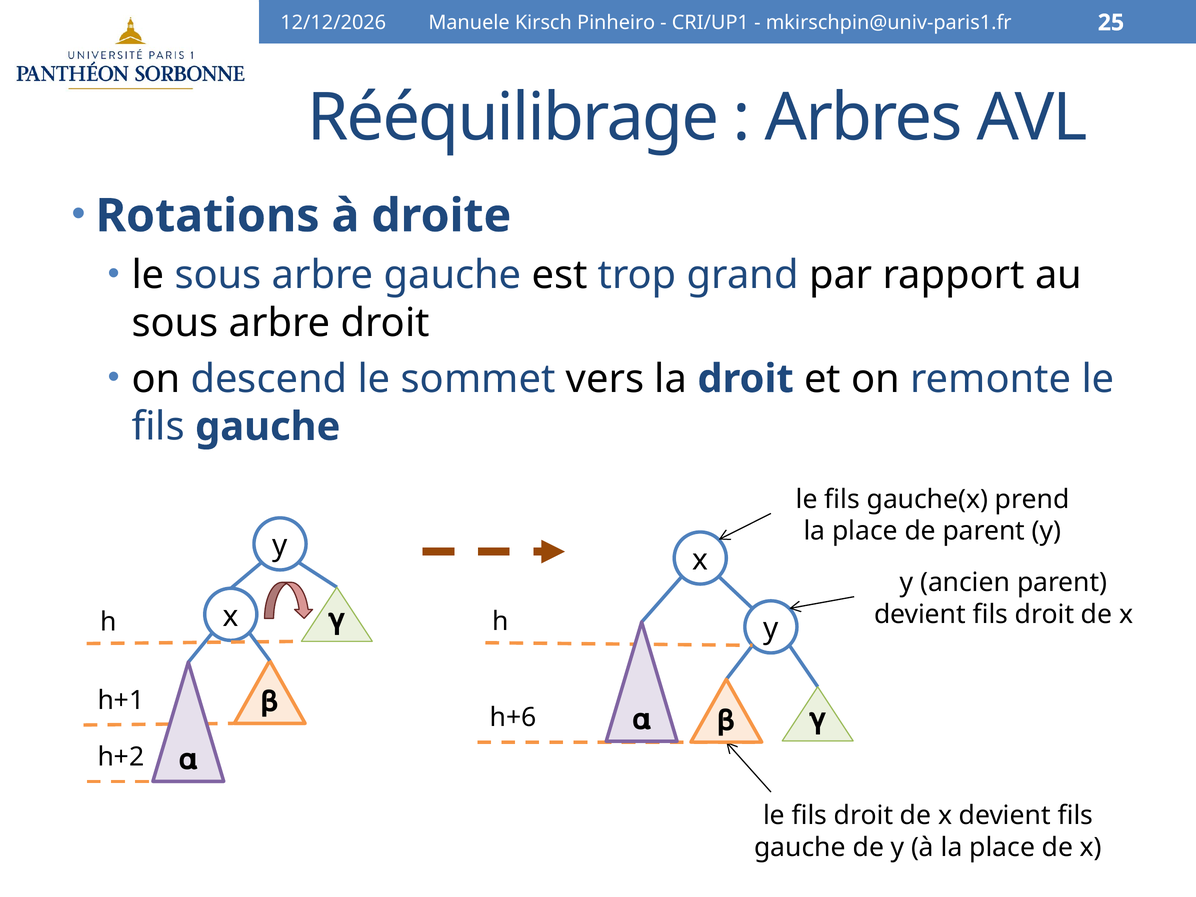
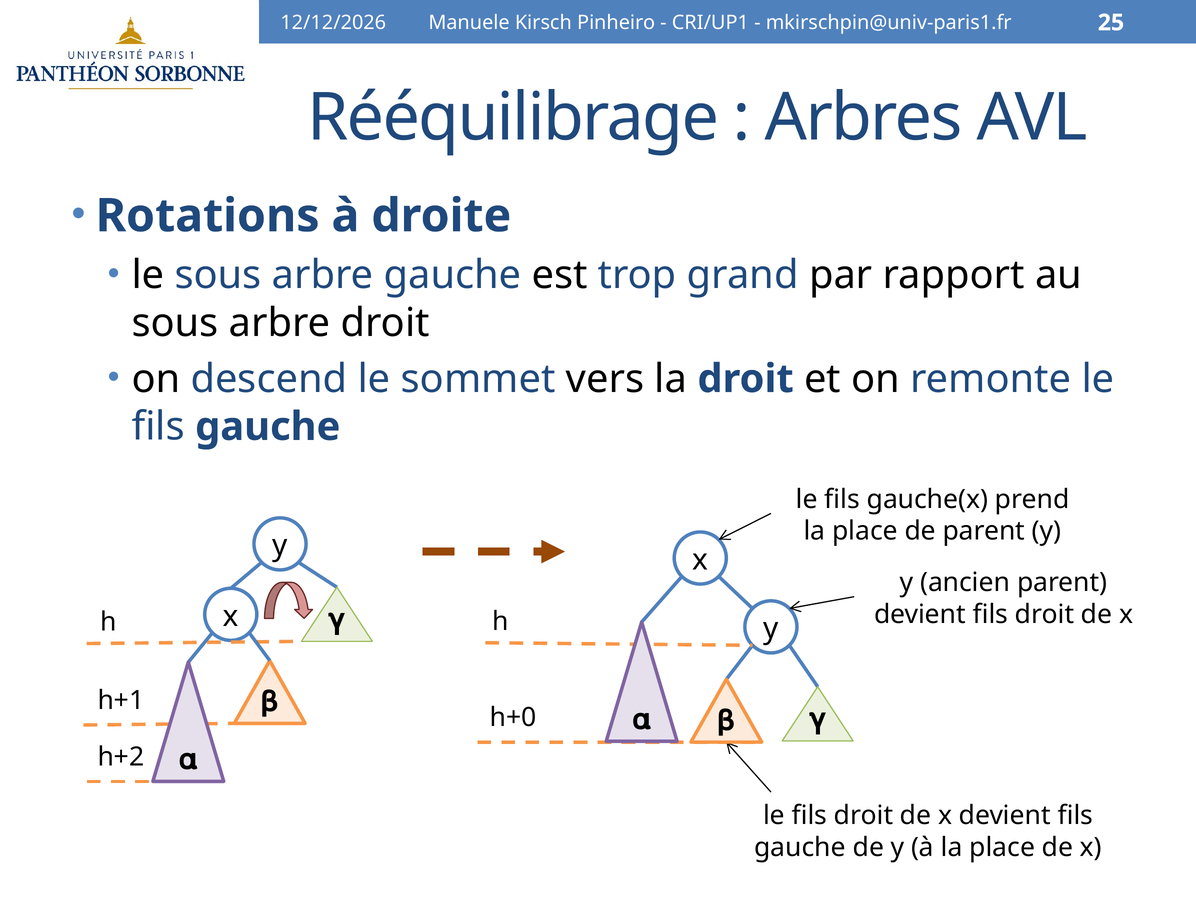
h+6: h+6 -> h+0
